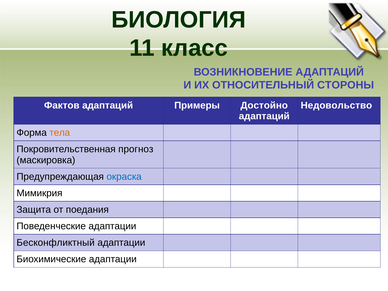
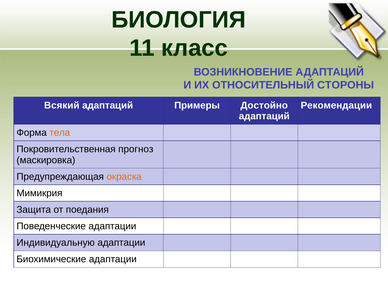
Фактов: Фактов -> Всякий
Недовольство: Недовольство -> Рекомендации
окраска colour: blue -> orange
Бесконфликтный: Бесконфликтный -> Индивидуальную
